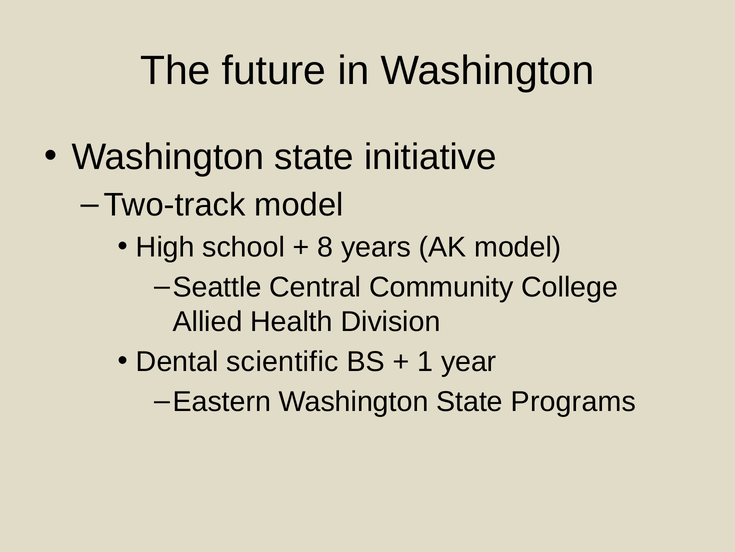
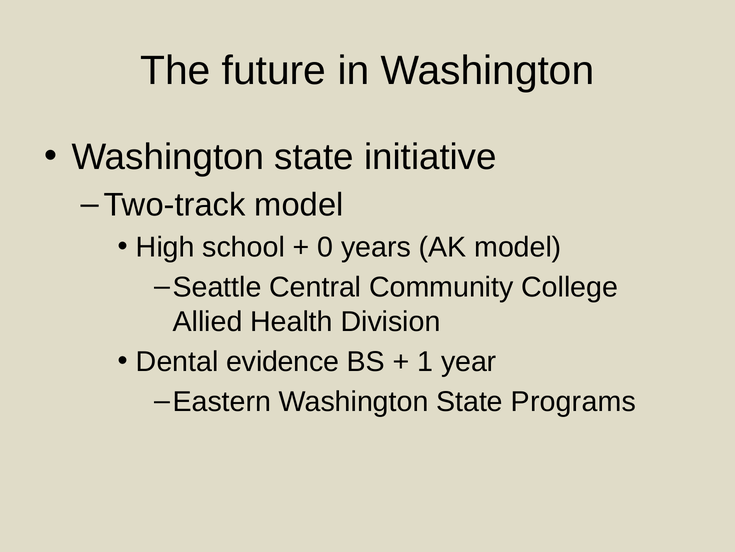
8: 8 -> 0
scientific: scientific -> evidence
